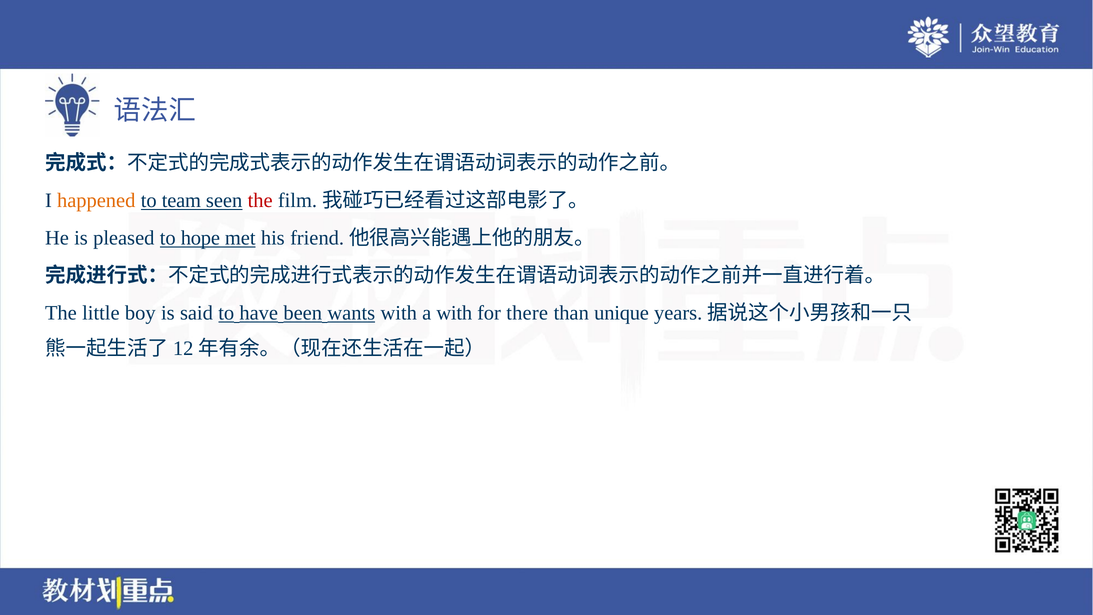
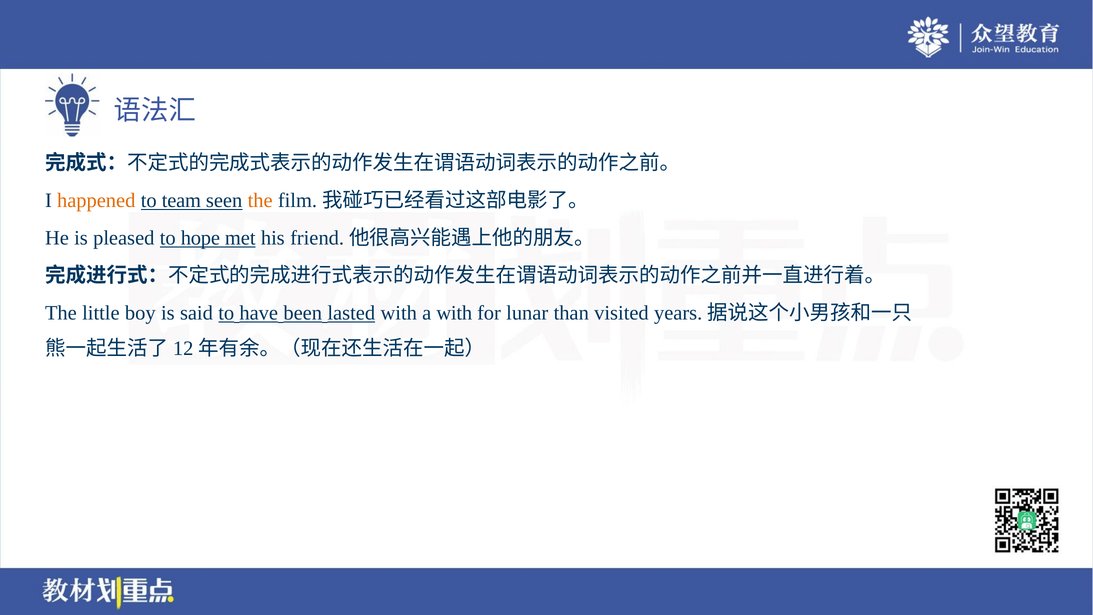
the at (260, 200) colour: red -> orange
wants: wants -> lasted
there: there -> lunar
unique: unique -> visited
